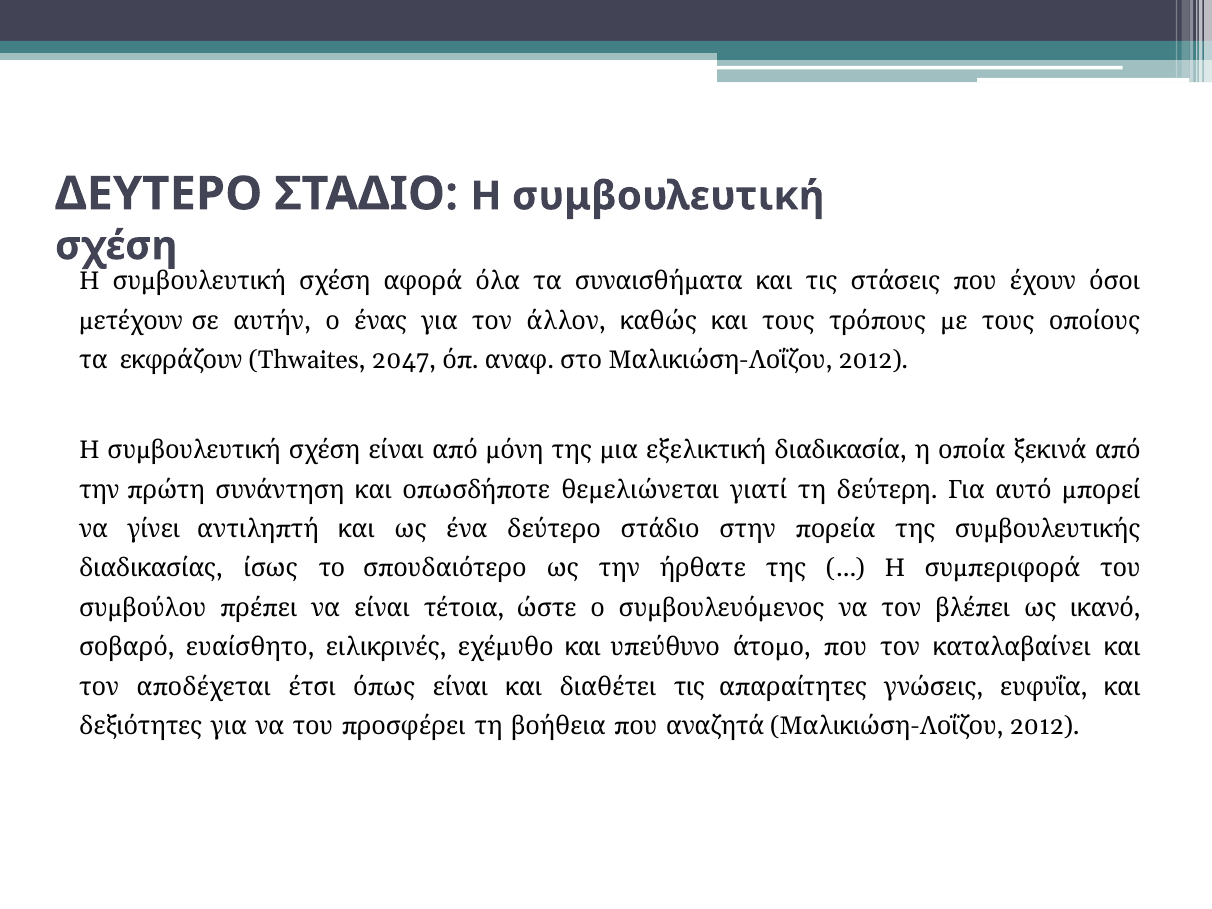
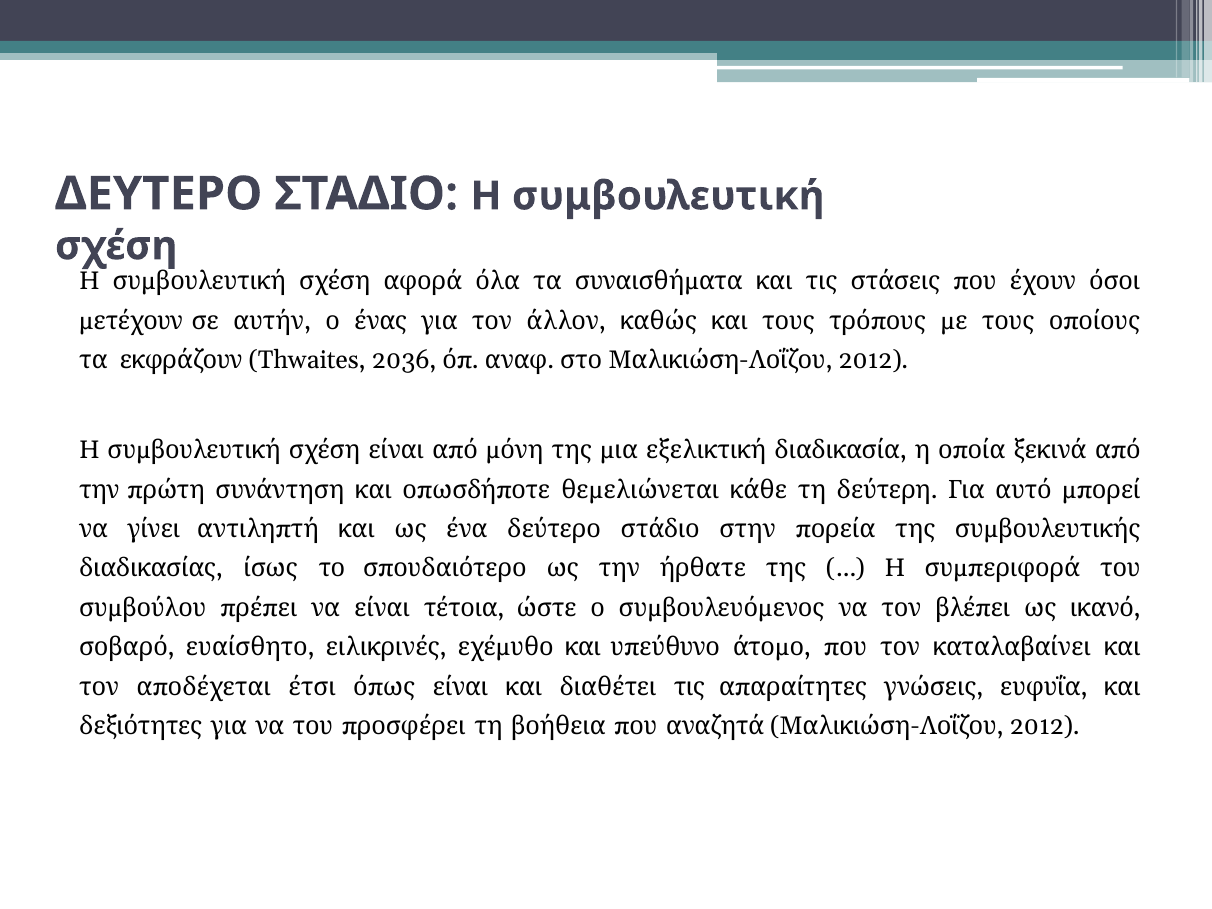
2047: 2047 -> 2036
γιατί: γιατί -> κάθε
